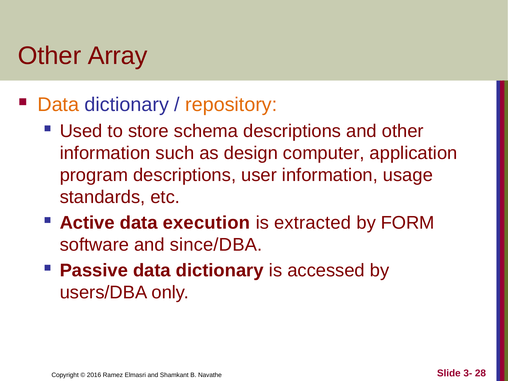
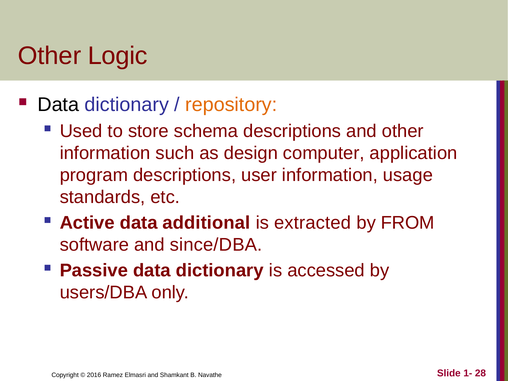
Array: Array -> Logic
Data at (58, 105) colour: orange -> black
execution: execution -> additional
FORM: FORM -> FROM
3-: 3- -> 1-
